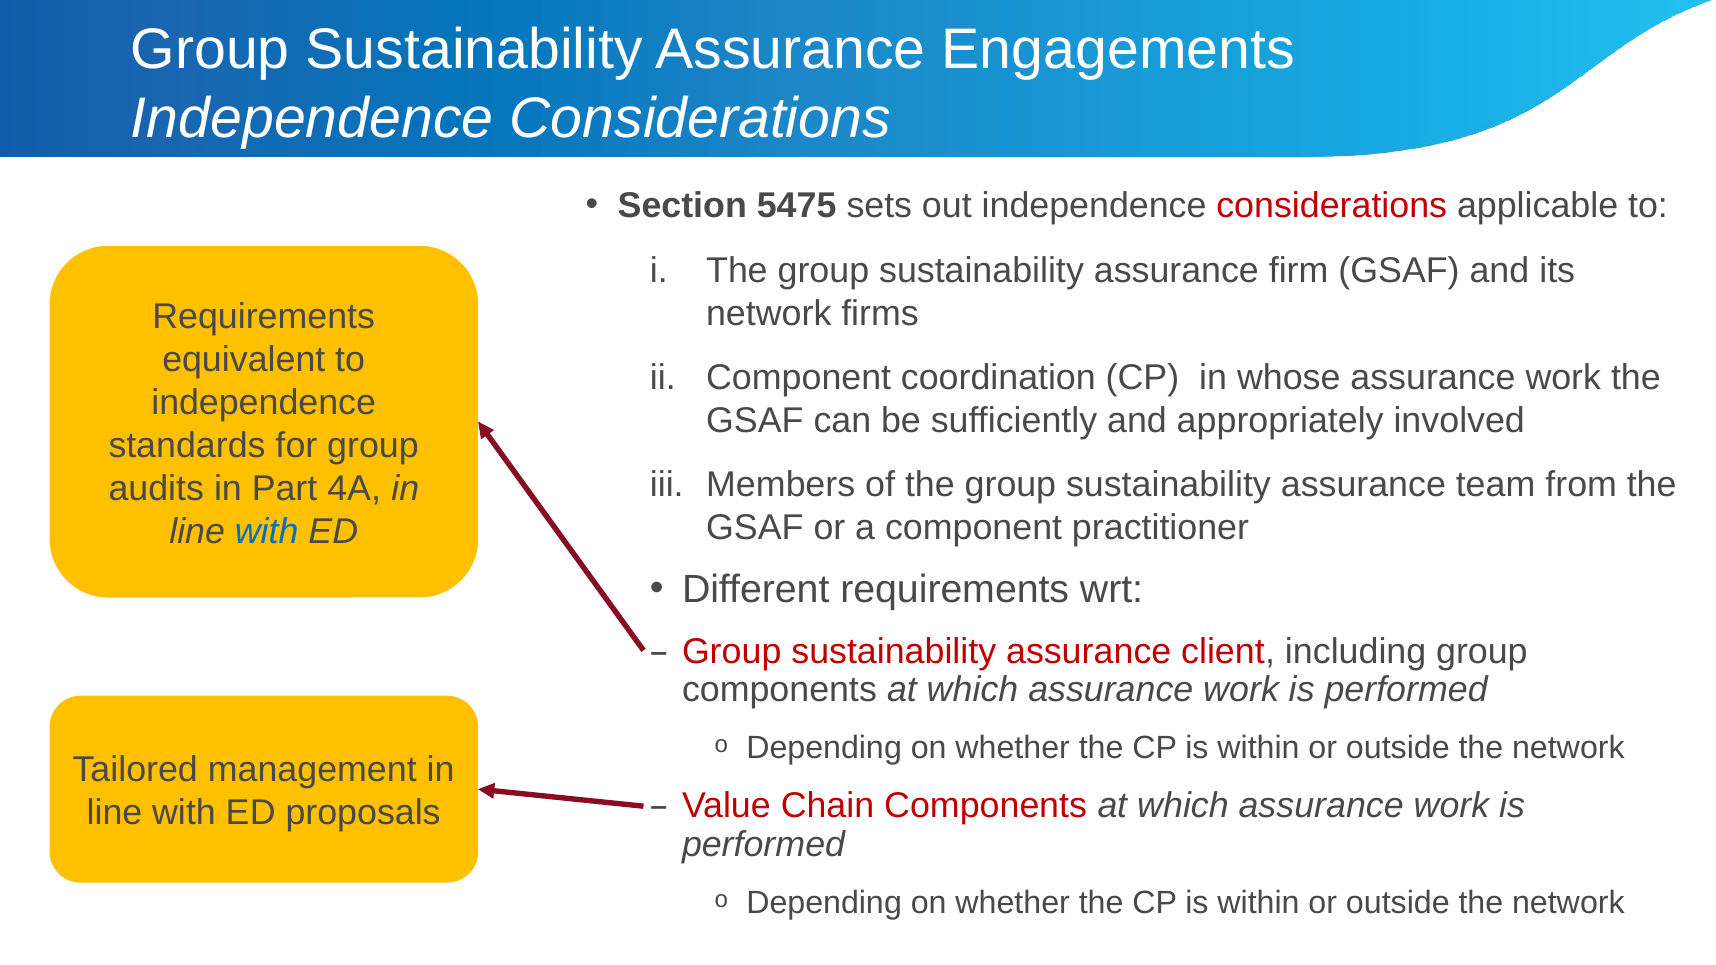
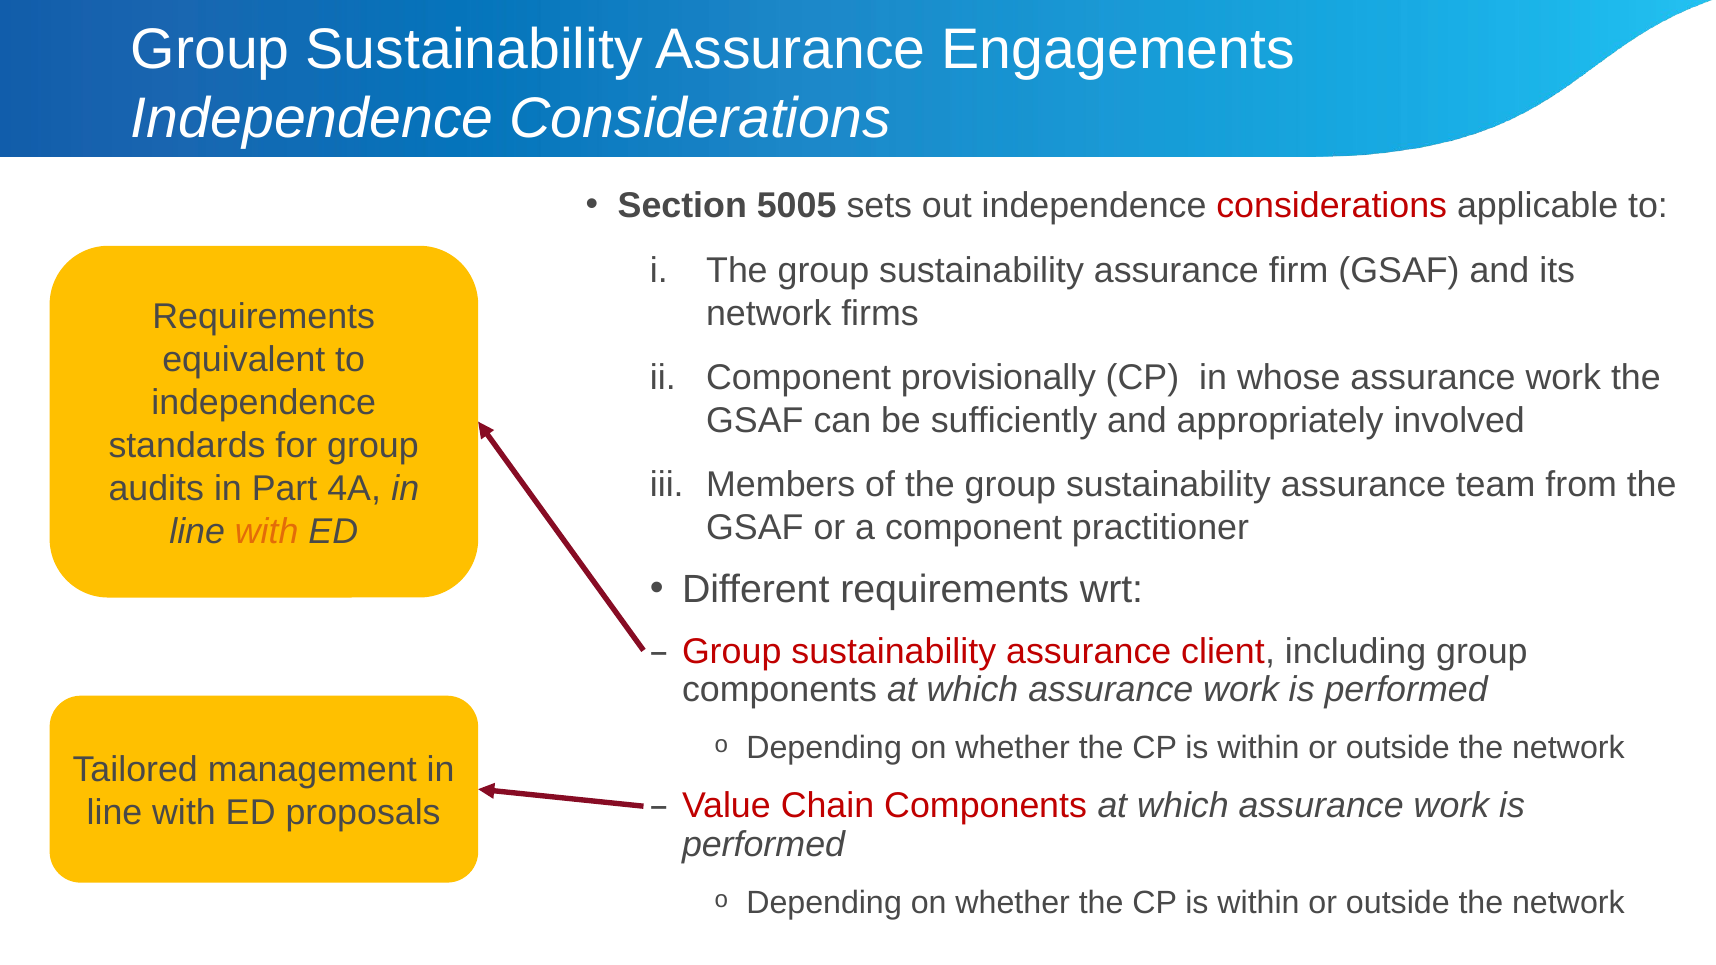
5475: 5475 -> 5005
coordination: coordination -> provisionally
with at (267, 532) colour: blue -> orange
